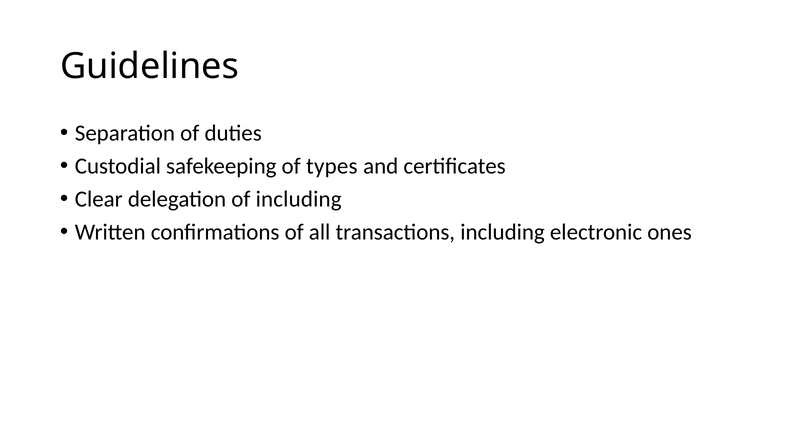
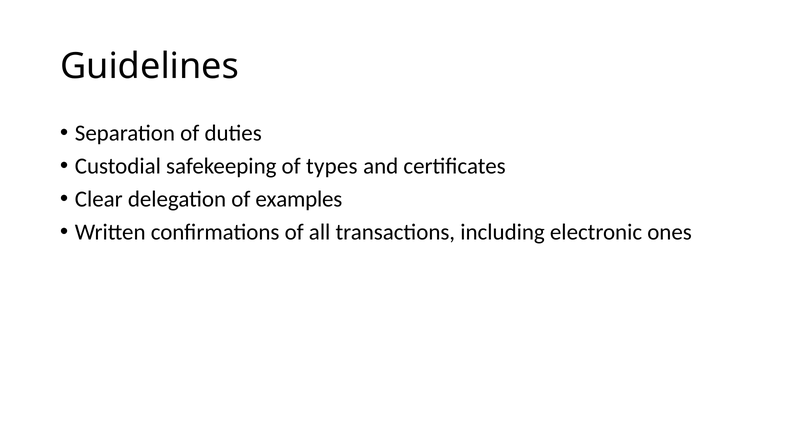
of including: including -> examples
